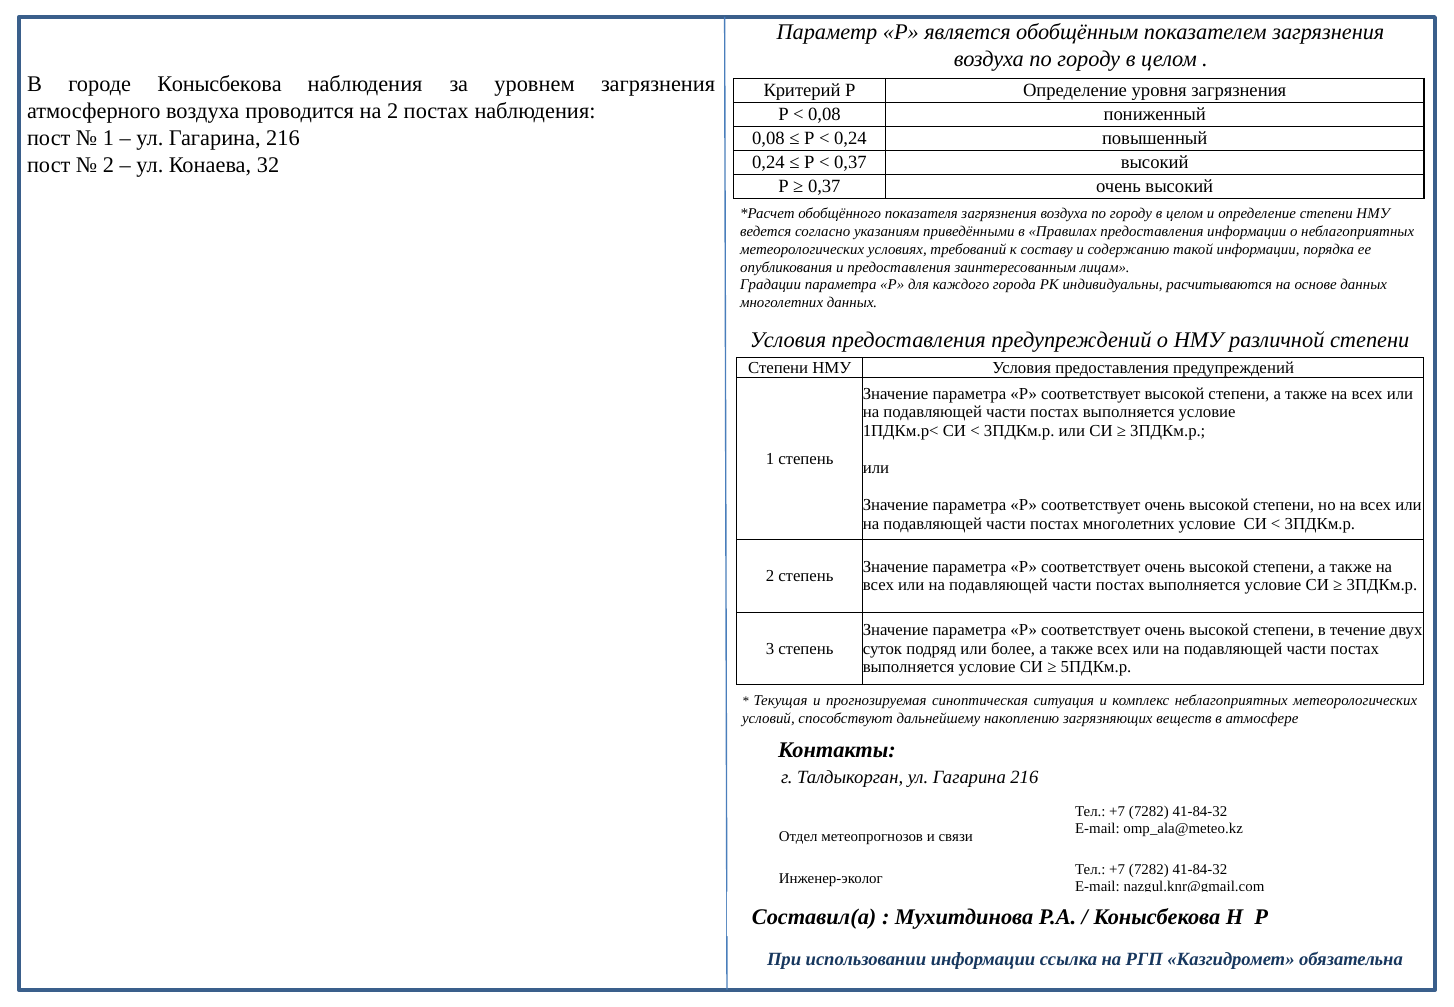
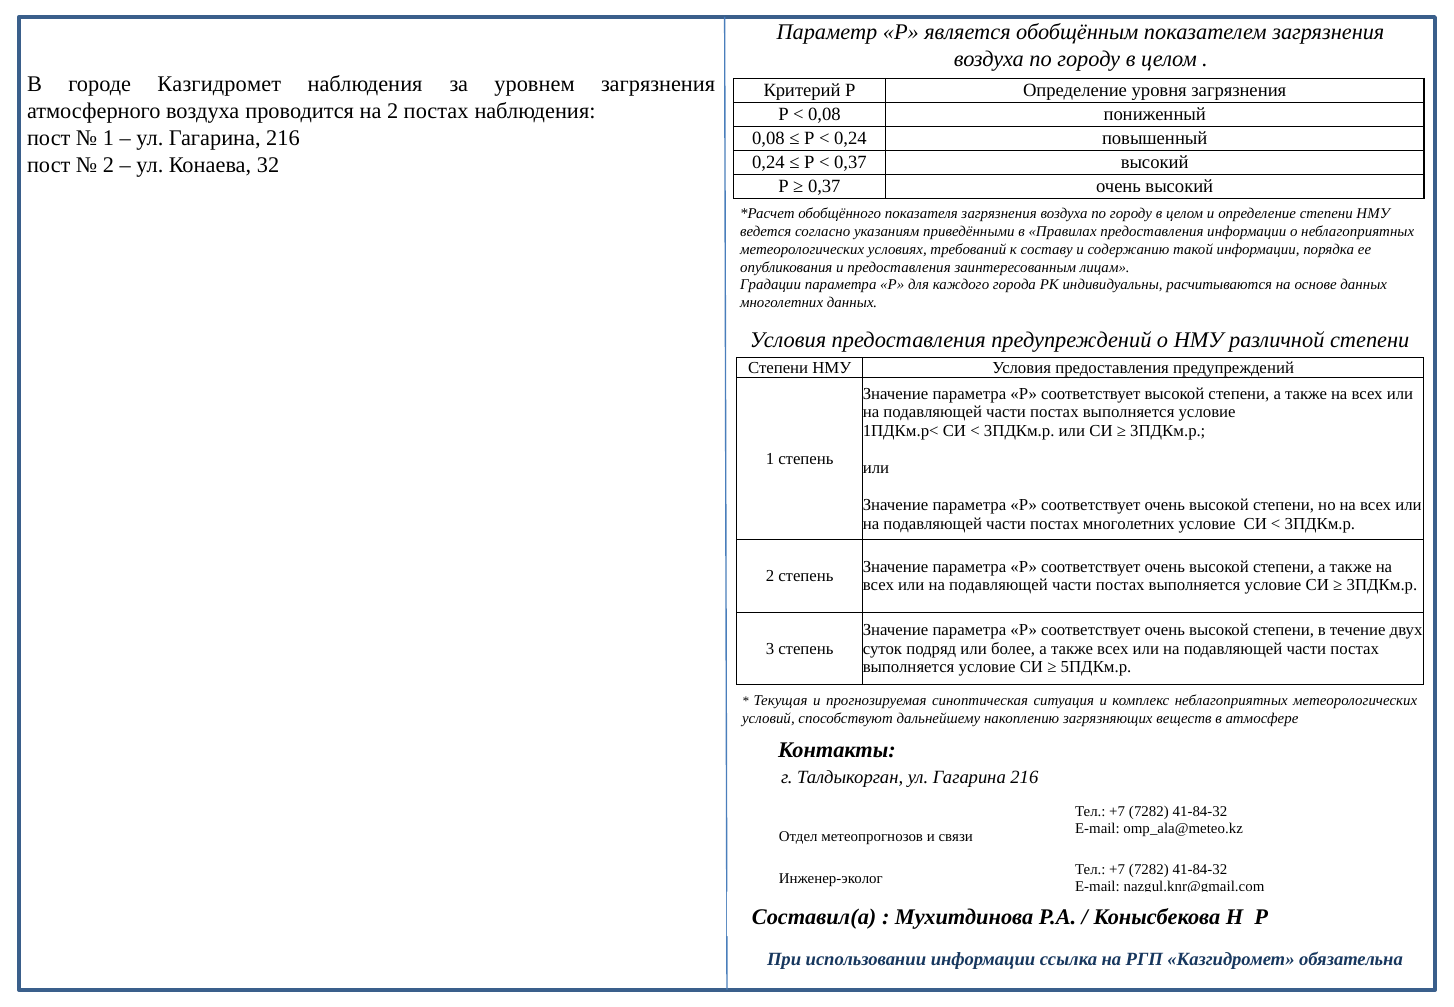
городе Конысбекова: Конысбекова -> Казгидромет
